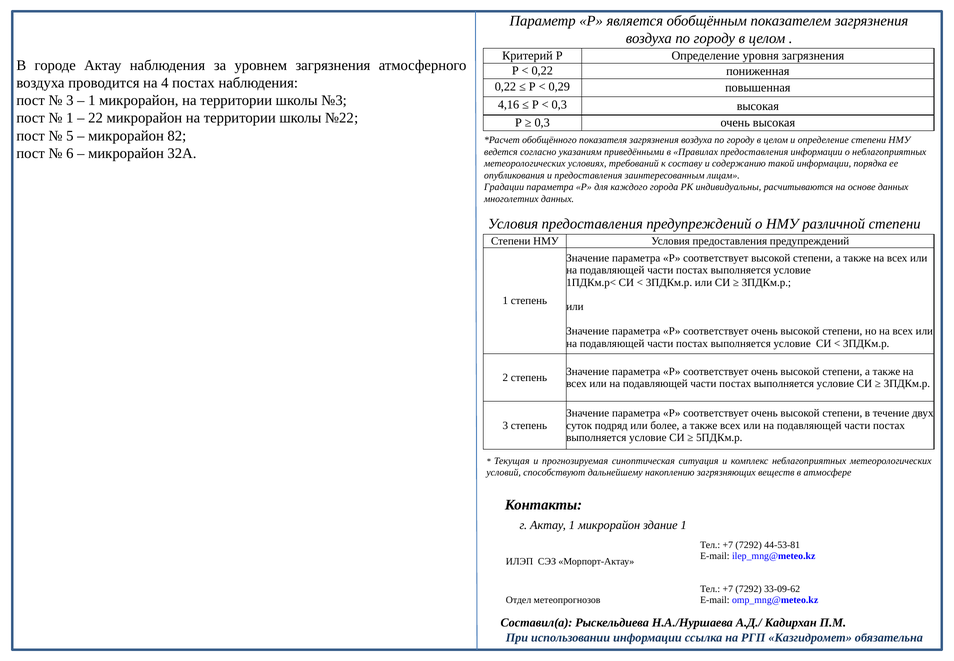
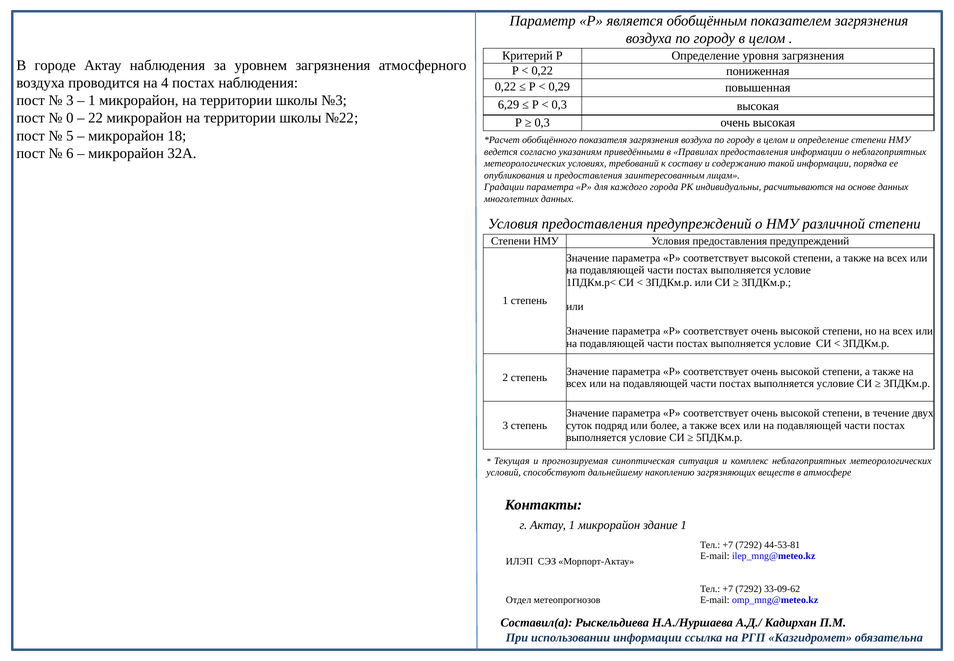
4,16: 4,16 -> 6,29
1 at (70, 118): 1 -> 0
82: 82 -> 18
